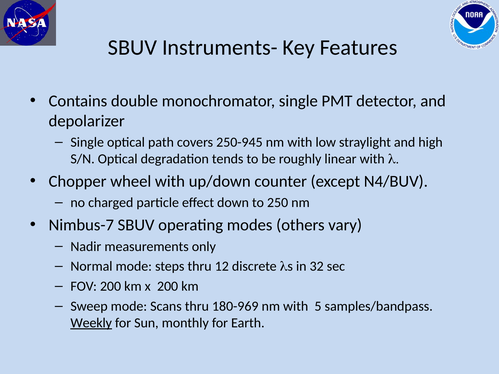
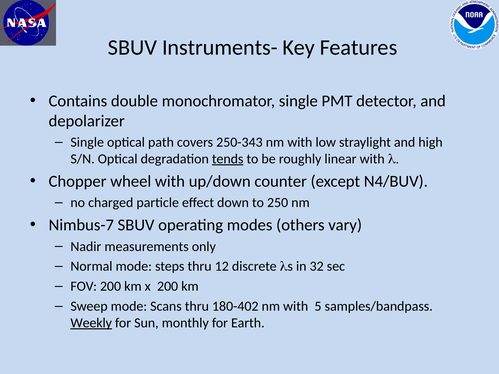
250-945: 250-945 -> 250-343
tends underline: none -> present
180-969: 180-969 -> 180-402
